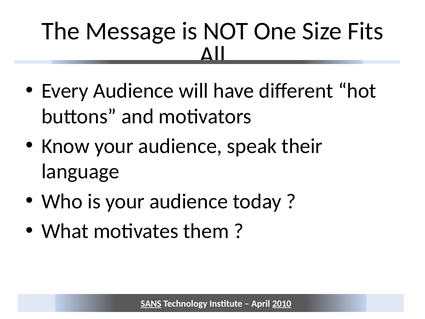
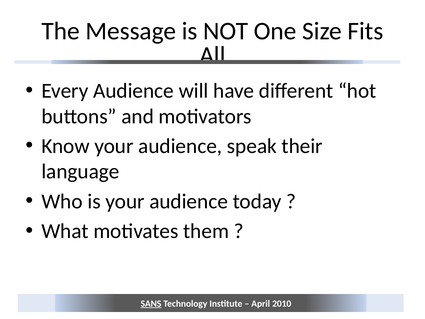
2010 underline: present -> none
